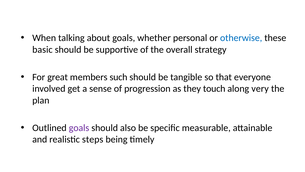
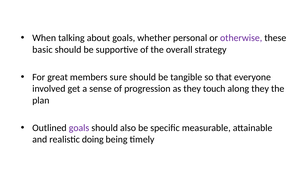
otherwise colour: blue -> purple
such: such -> sure
along very: very -> they
steps: steps -> doing
